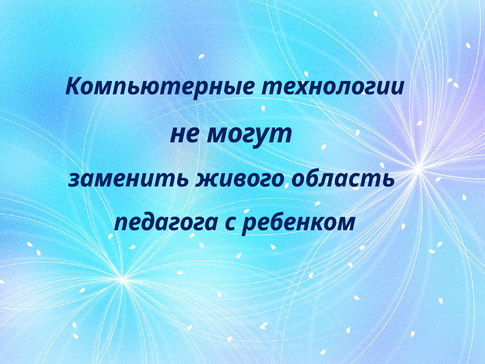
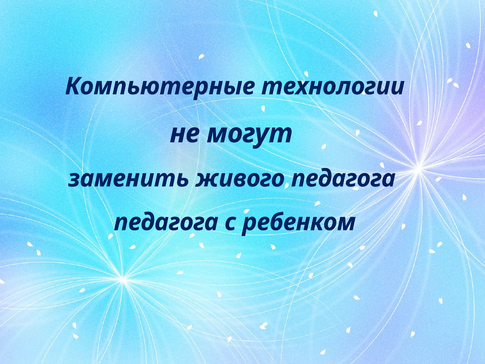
живого область: область -> педагога
